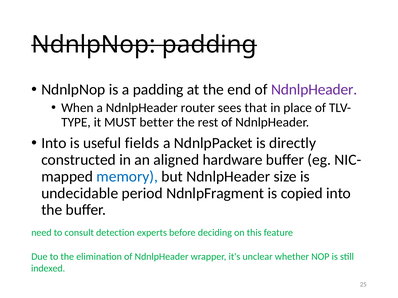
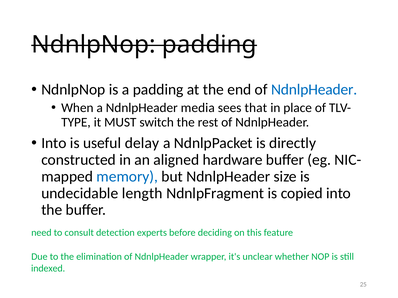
NdnlpHeader at (314, 90) colour: purple -> blue
router: router -> media
better: better -> switch
fields: fields -> delay
period: period -> length
